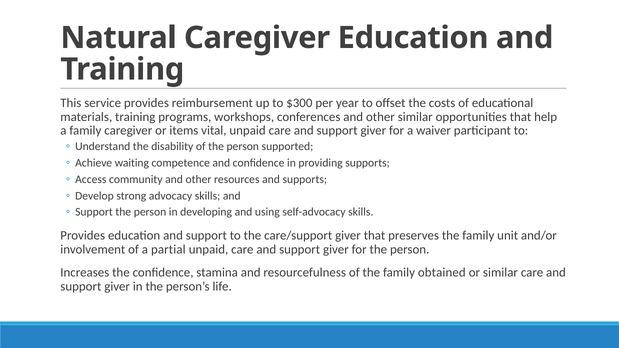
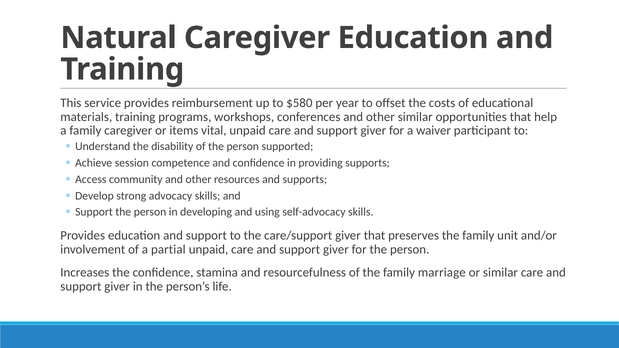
$300: $300 -> $580
waiting: waiting -> session
obtained: obtained -> marriage
